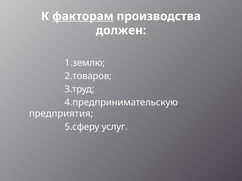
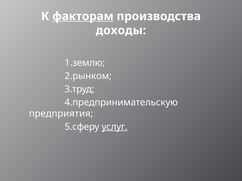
должен: должен -> доходы
2.товаров: 2.товаров -> 2.рынком
услуг underline: none -> present
